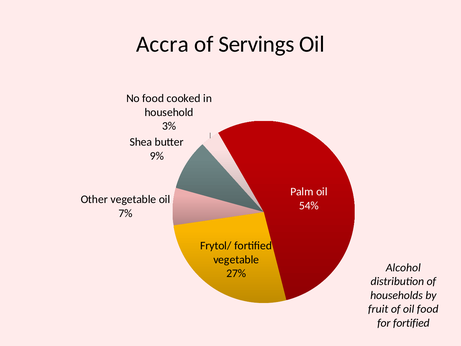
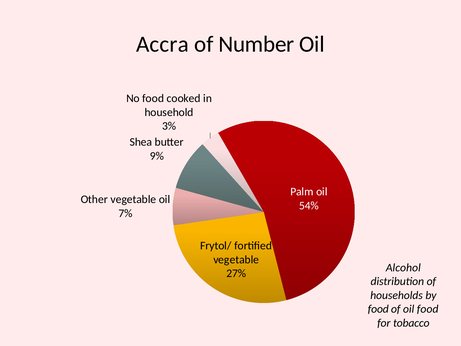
Servings: Servings -> Number
fruit at (378, 309): fruit -> food
for fortified: fortified -> tobacco
